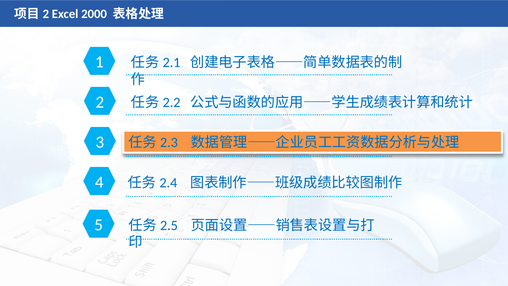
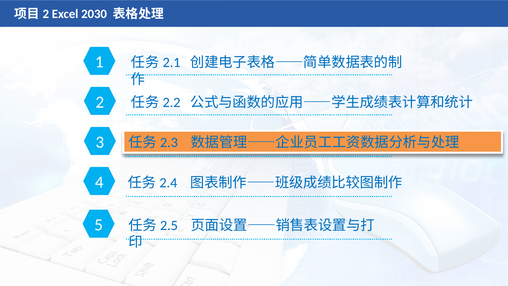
2000: 2000 -> 2030
